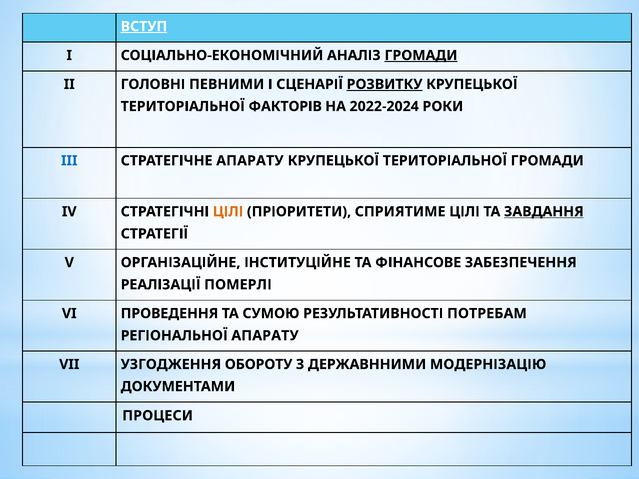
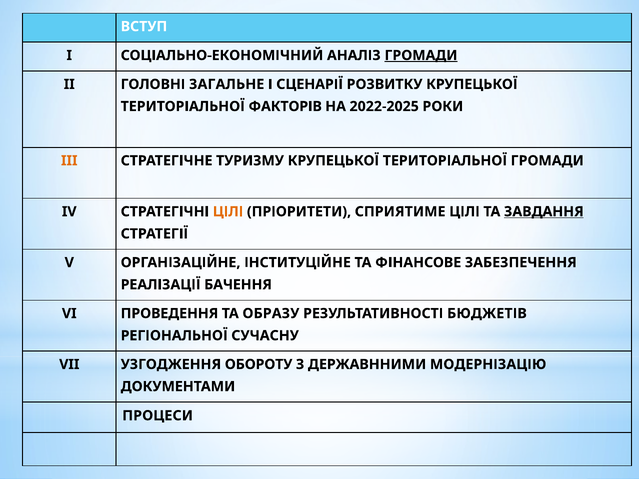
ВСТУП underline: present -> none
ПЕВНИМИ: ПЕВНИМИ -> ЗАГАЛЬНЕ
РОЗВИТКУ underline: present -> none
2022-2024: 2022-2024 -> 2022-2025
III colour: blue -> orange
СТРАТЕГІЧНЕ АПАРАТУ: АПАРАТУ -> ТУРИЗМУ
ПОМЕРЛІ: ПОМЕРЛІ -> БАЧЕННЯ
СУМОЮ: СУМОЮ -> ОБРАЗУ
ПОТРЕБАМ: ПОТРЕБАМ -> БЮДЖЕТІВ
РЕГІОНАЛЬНОЇ АПАРАТУ: АПАРАТУ -> СУЧАСНУ
